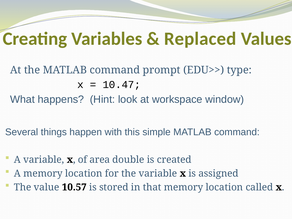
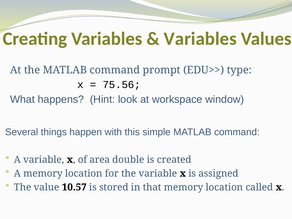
Replaced at (200, 39): Replaced -> Variables
10.47: 10.47 -> 75.56
